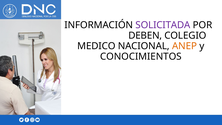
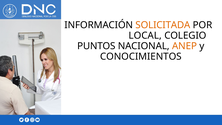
SOLICITADA colour: purple -> orange
DEBEN: DEBEN -> LOCAL
MEDICO: MEDICO -> PUNTOS
